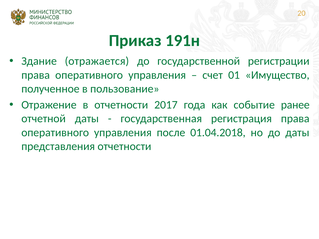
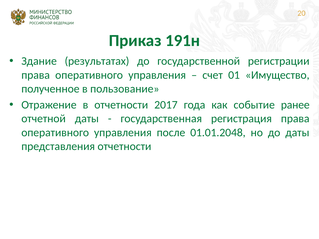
отражается: отражается -> результатах
01.04.2018: 01.04.2018 -> 01.01.2048
